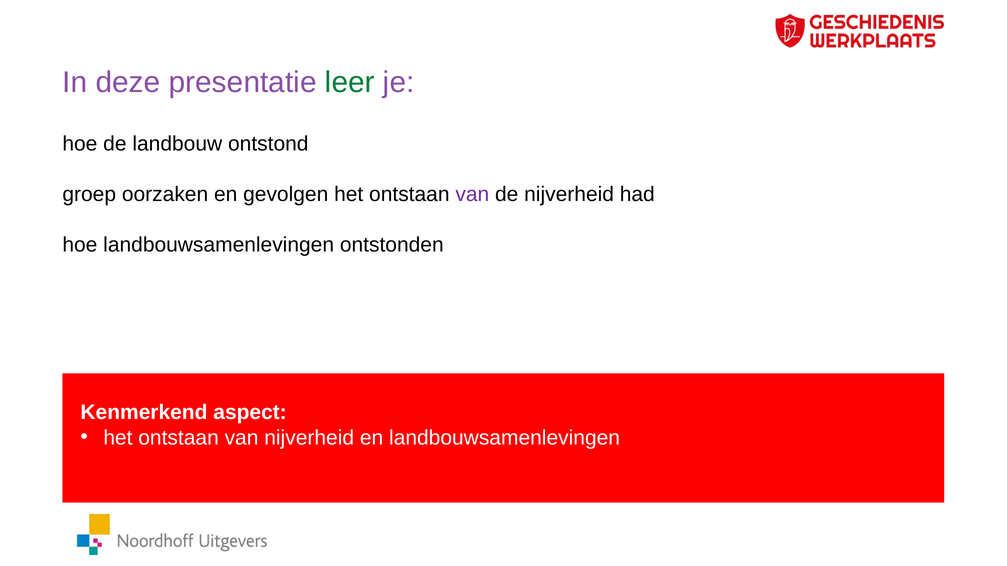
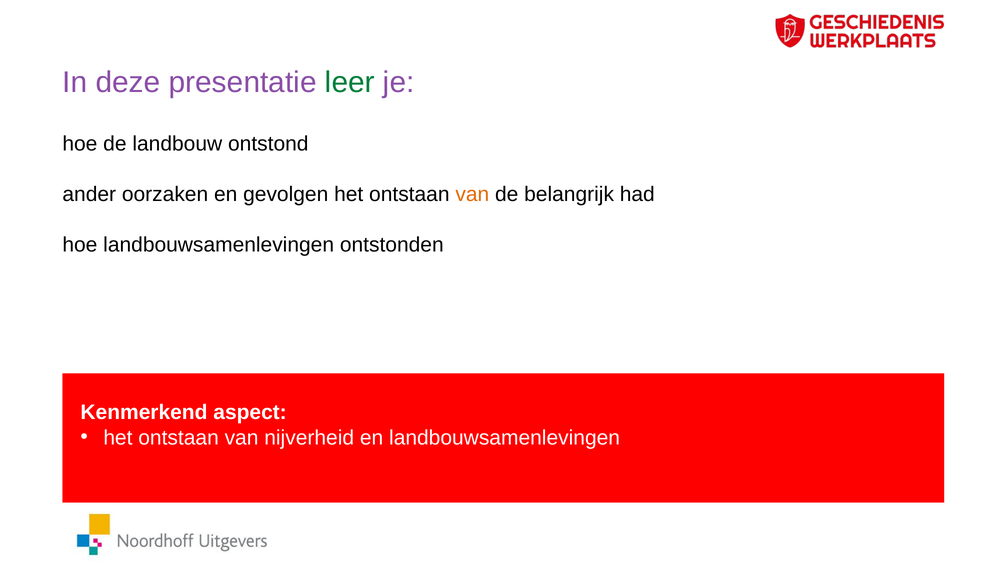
groep: groep -> ander
van at (472, 194) colour: purple -> orange
de nijverheid: nijverheid -> belangrijk
